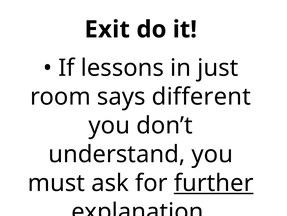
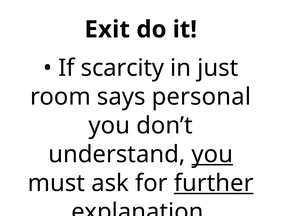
lessons: lessons -> scarcity
different: different -> personal
you at (212, 154) underline: none -> present
